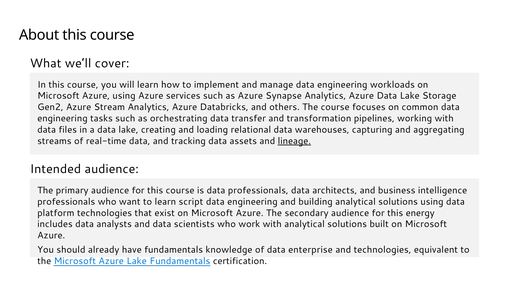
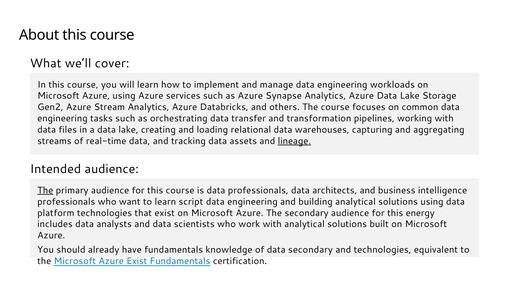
The at (45, 190) underline: none -> present
data enterprise: enterprise -> secondary
Azure Lake: Lake -> Exist
